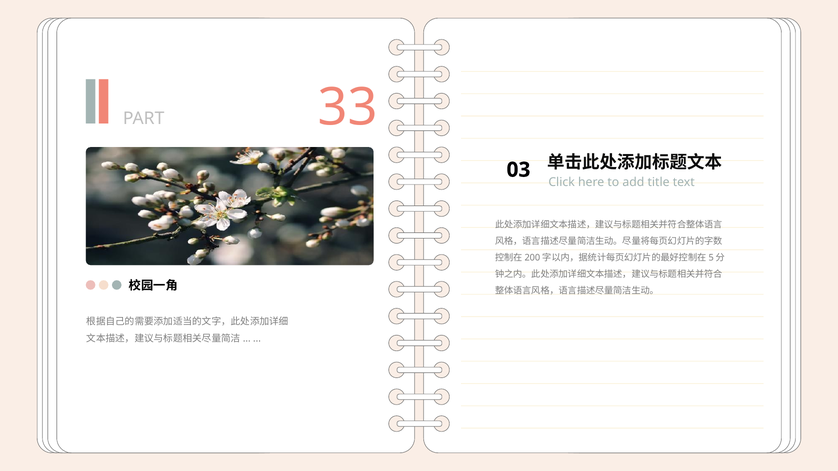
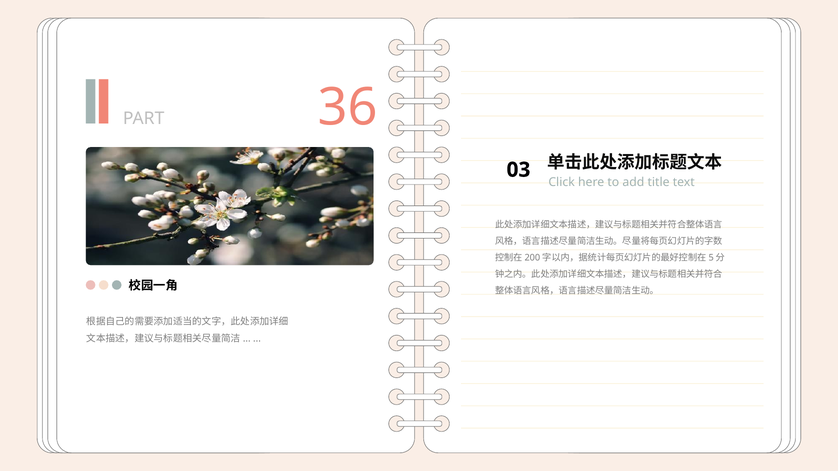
33: 33 -> 36
